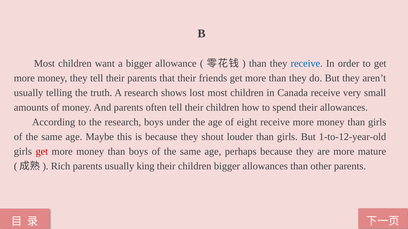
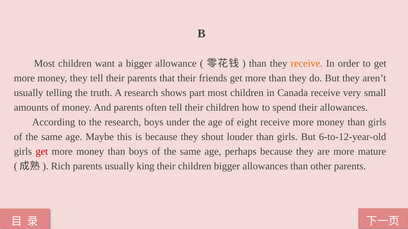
receive at (307, 64) colour: blue -> orange
lost: lost -> part
1-to-12-year-old: 1-to-12-year-old -> 6-to-12-year-old
